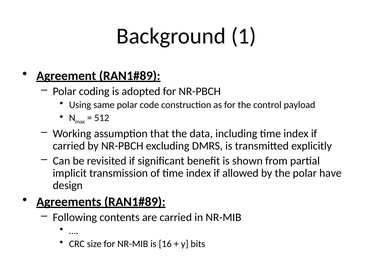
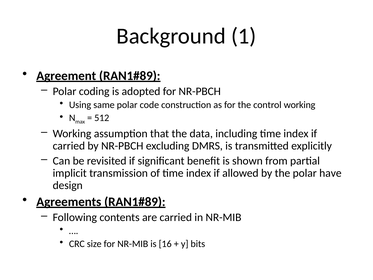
control payload: payload -> working
